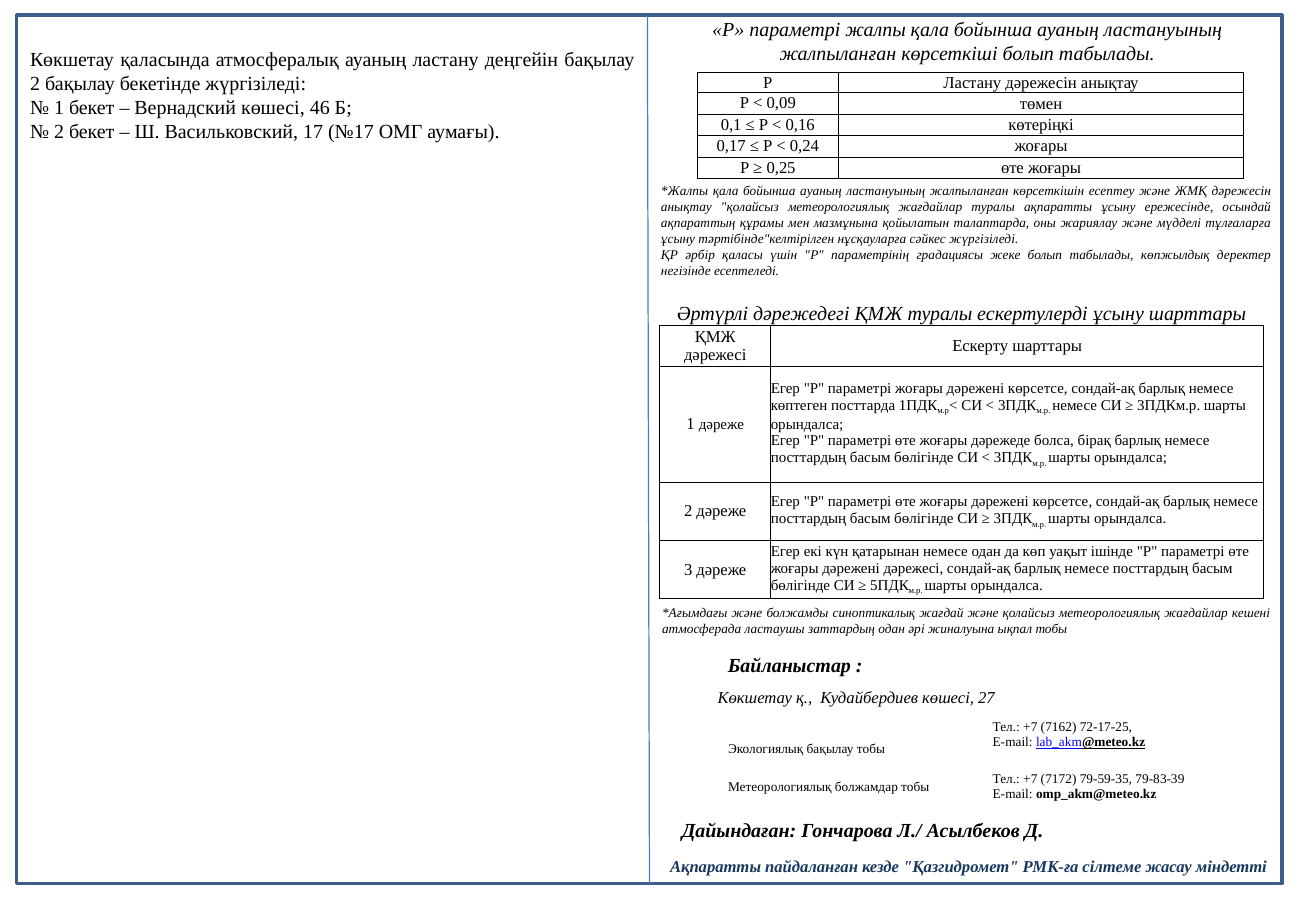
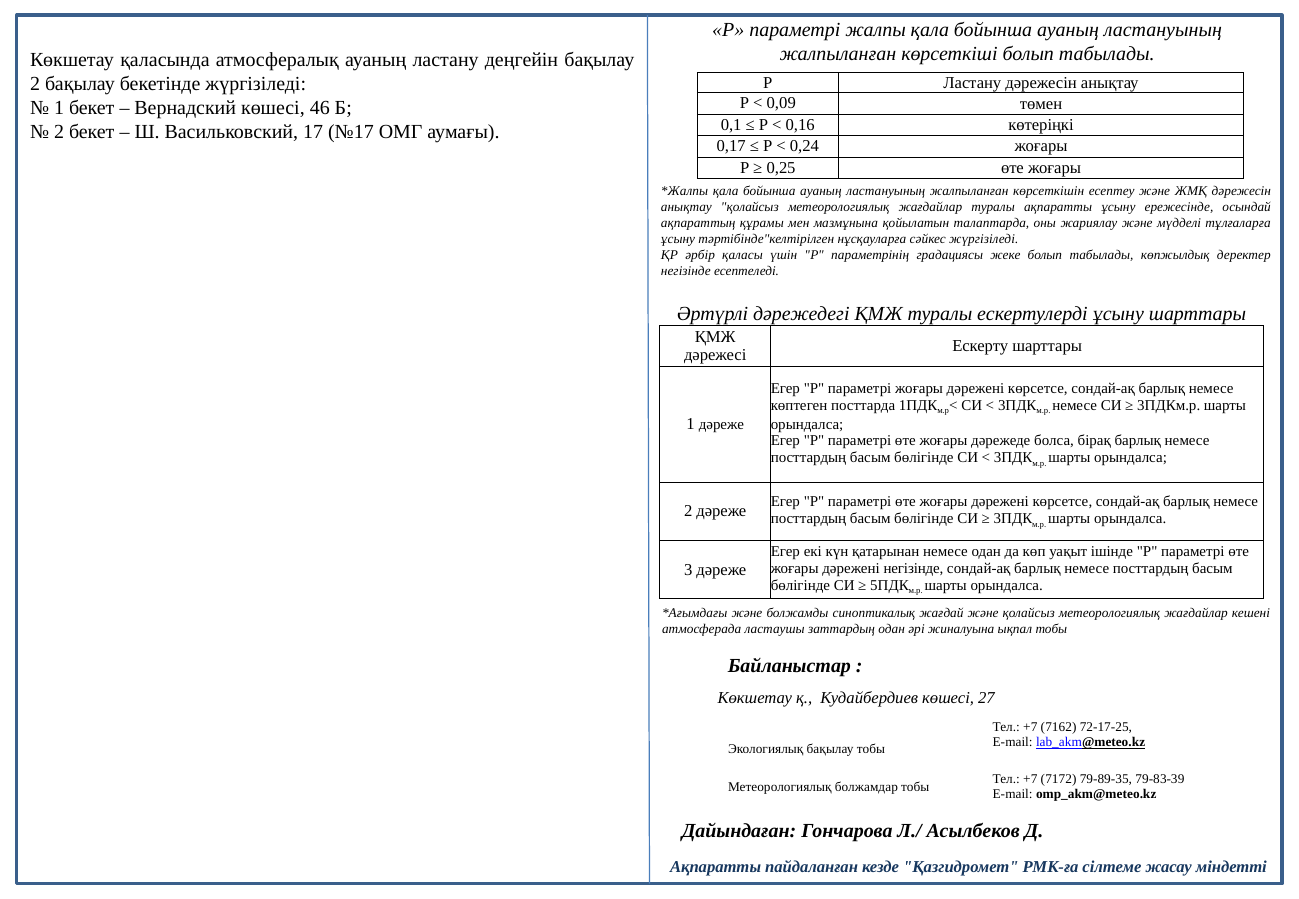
дәрежені дәрежесі: дәрежесі -> негізінде
79-59-35: 79-59-35 -> 79-89-35
